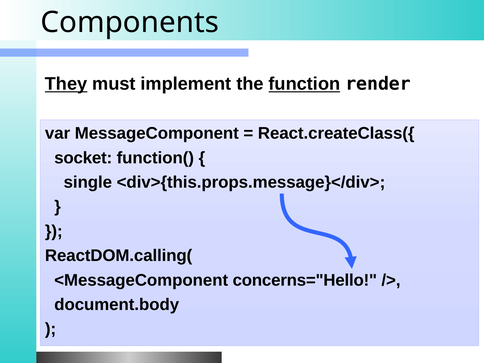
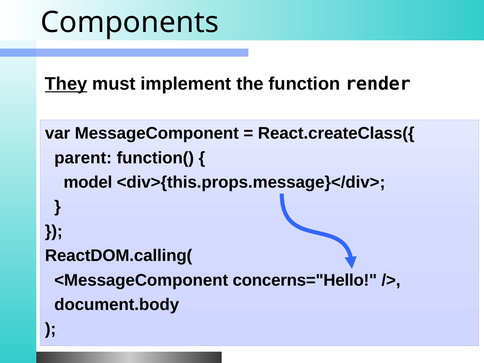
function underline: present -> none
socket: socket -> parent
single: single -> model
